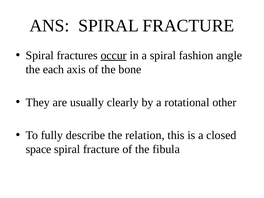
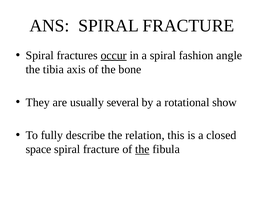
each: each -> tibia
clearly: clearly -> several
other: other -> show
the at (142, 149) underline: none -> present
